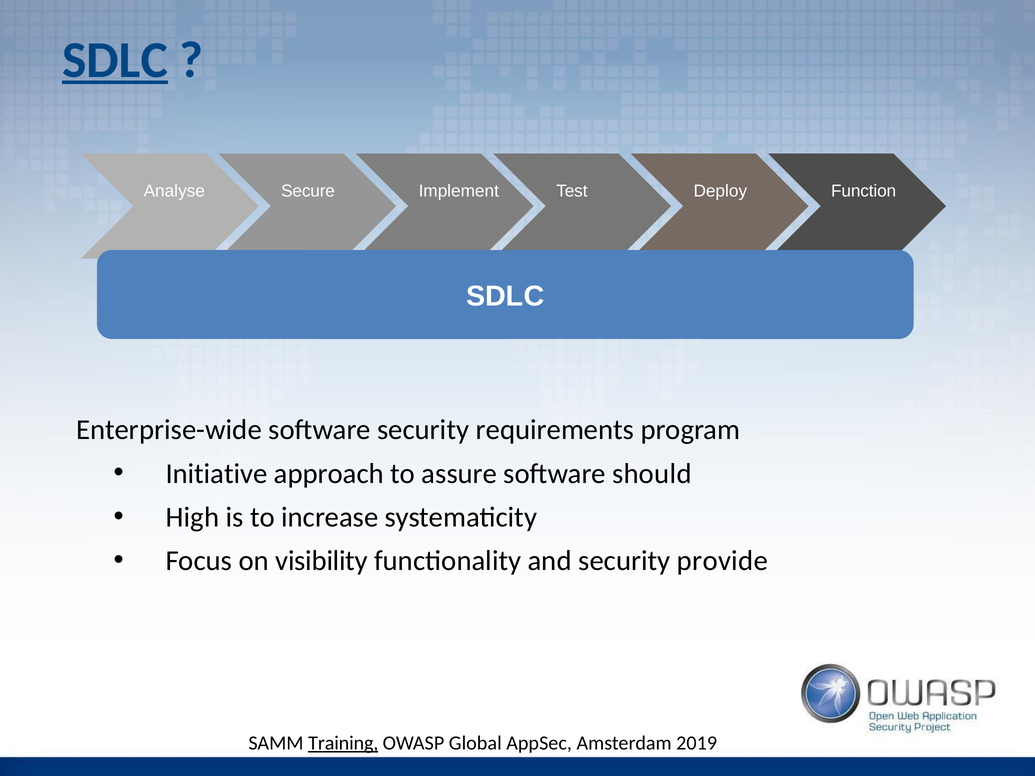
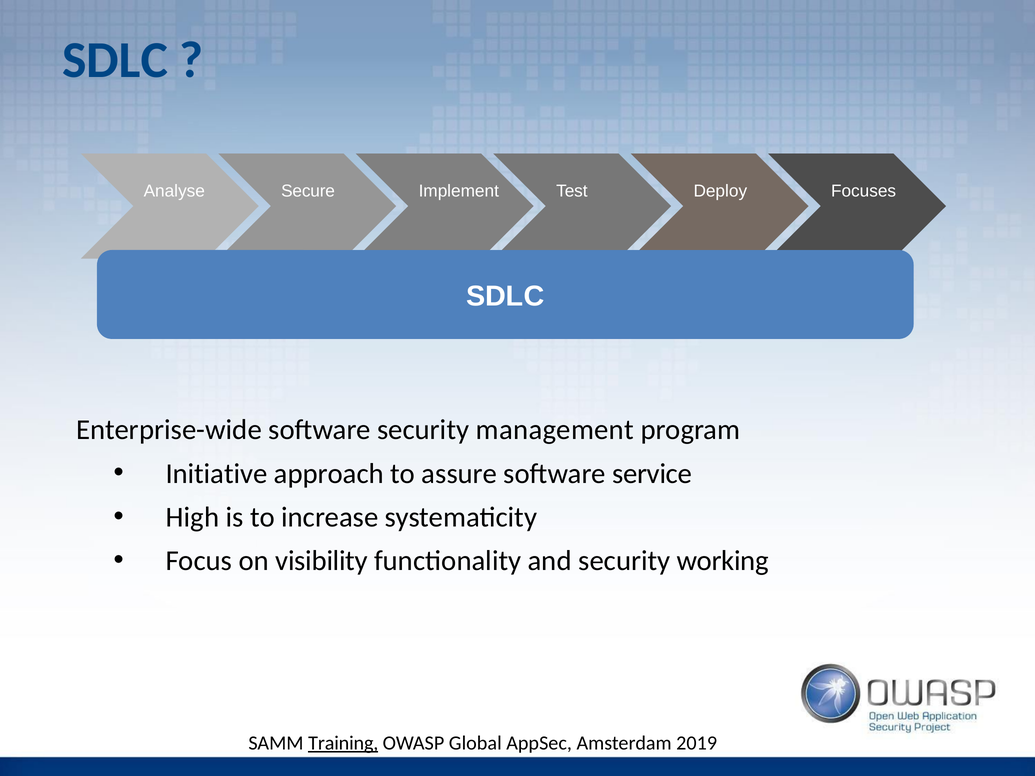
SDLC at (115, 60) underline: present -> none
Function: Function -> Focuses
requirements: requirements -> management
should: should -> service
provide: provide -> working
